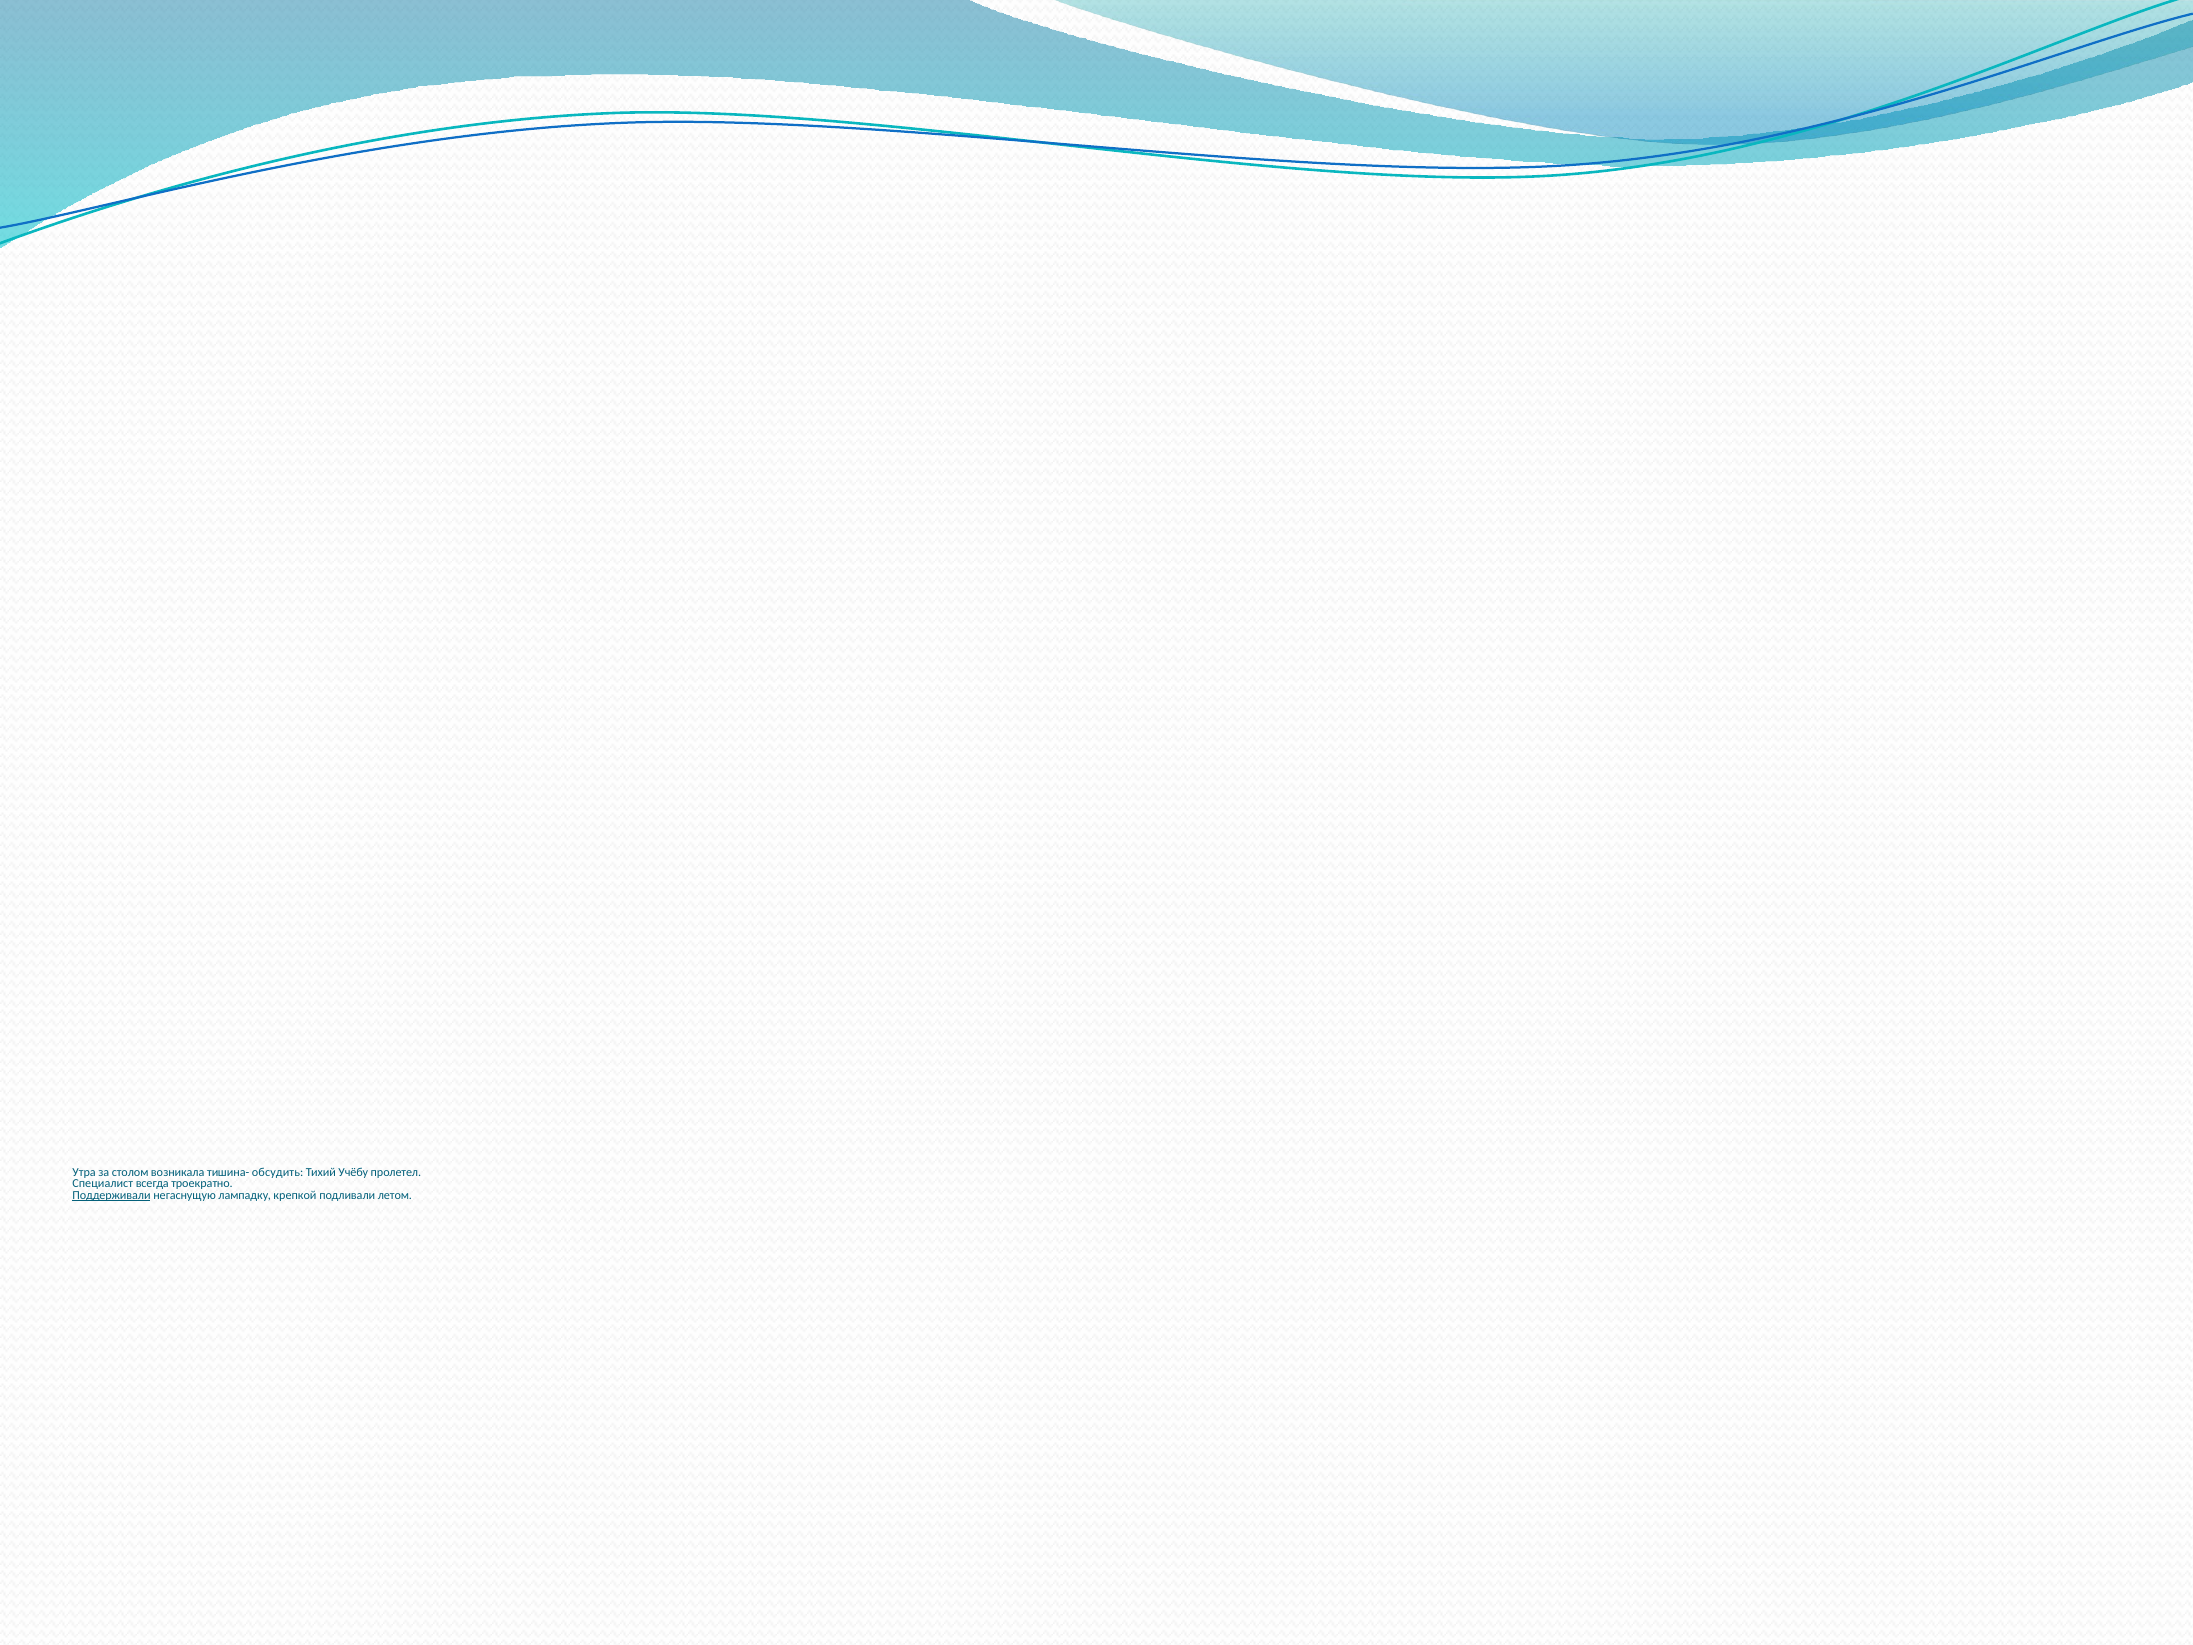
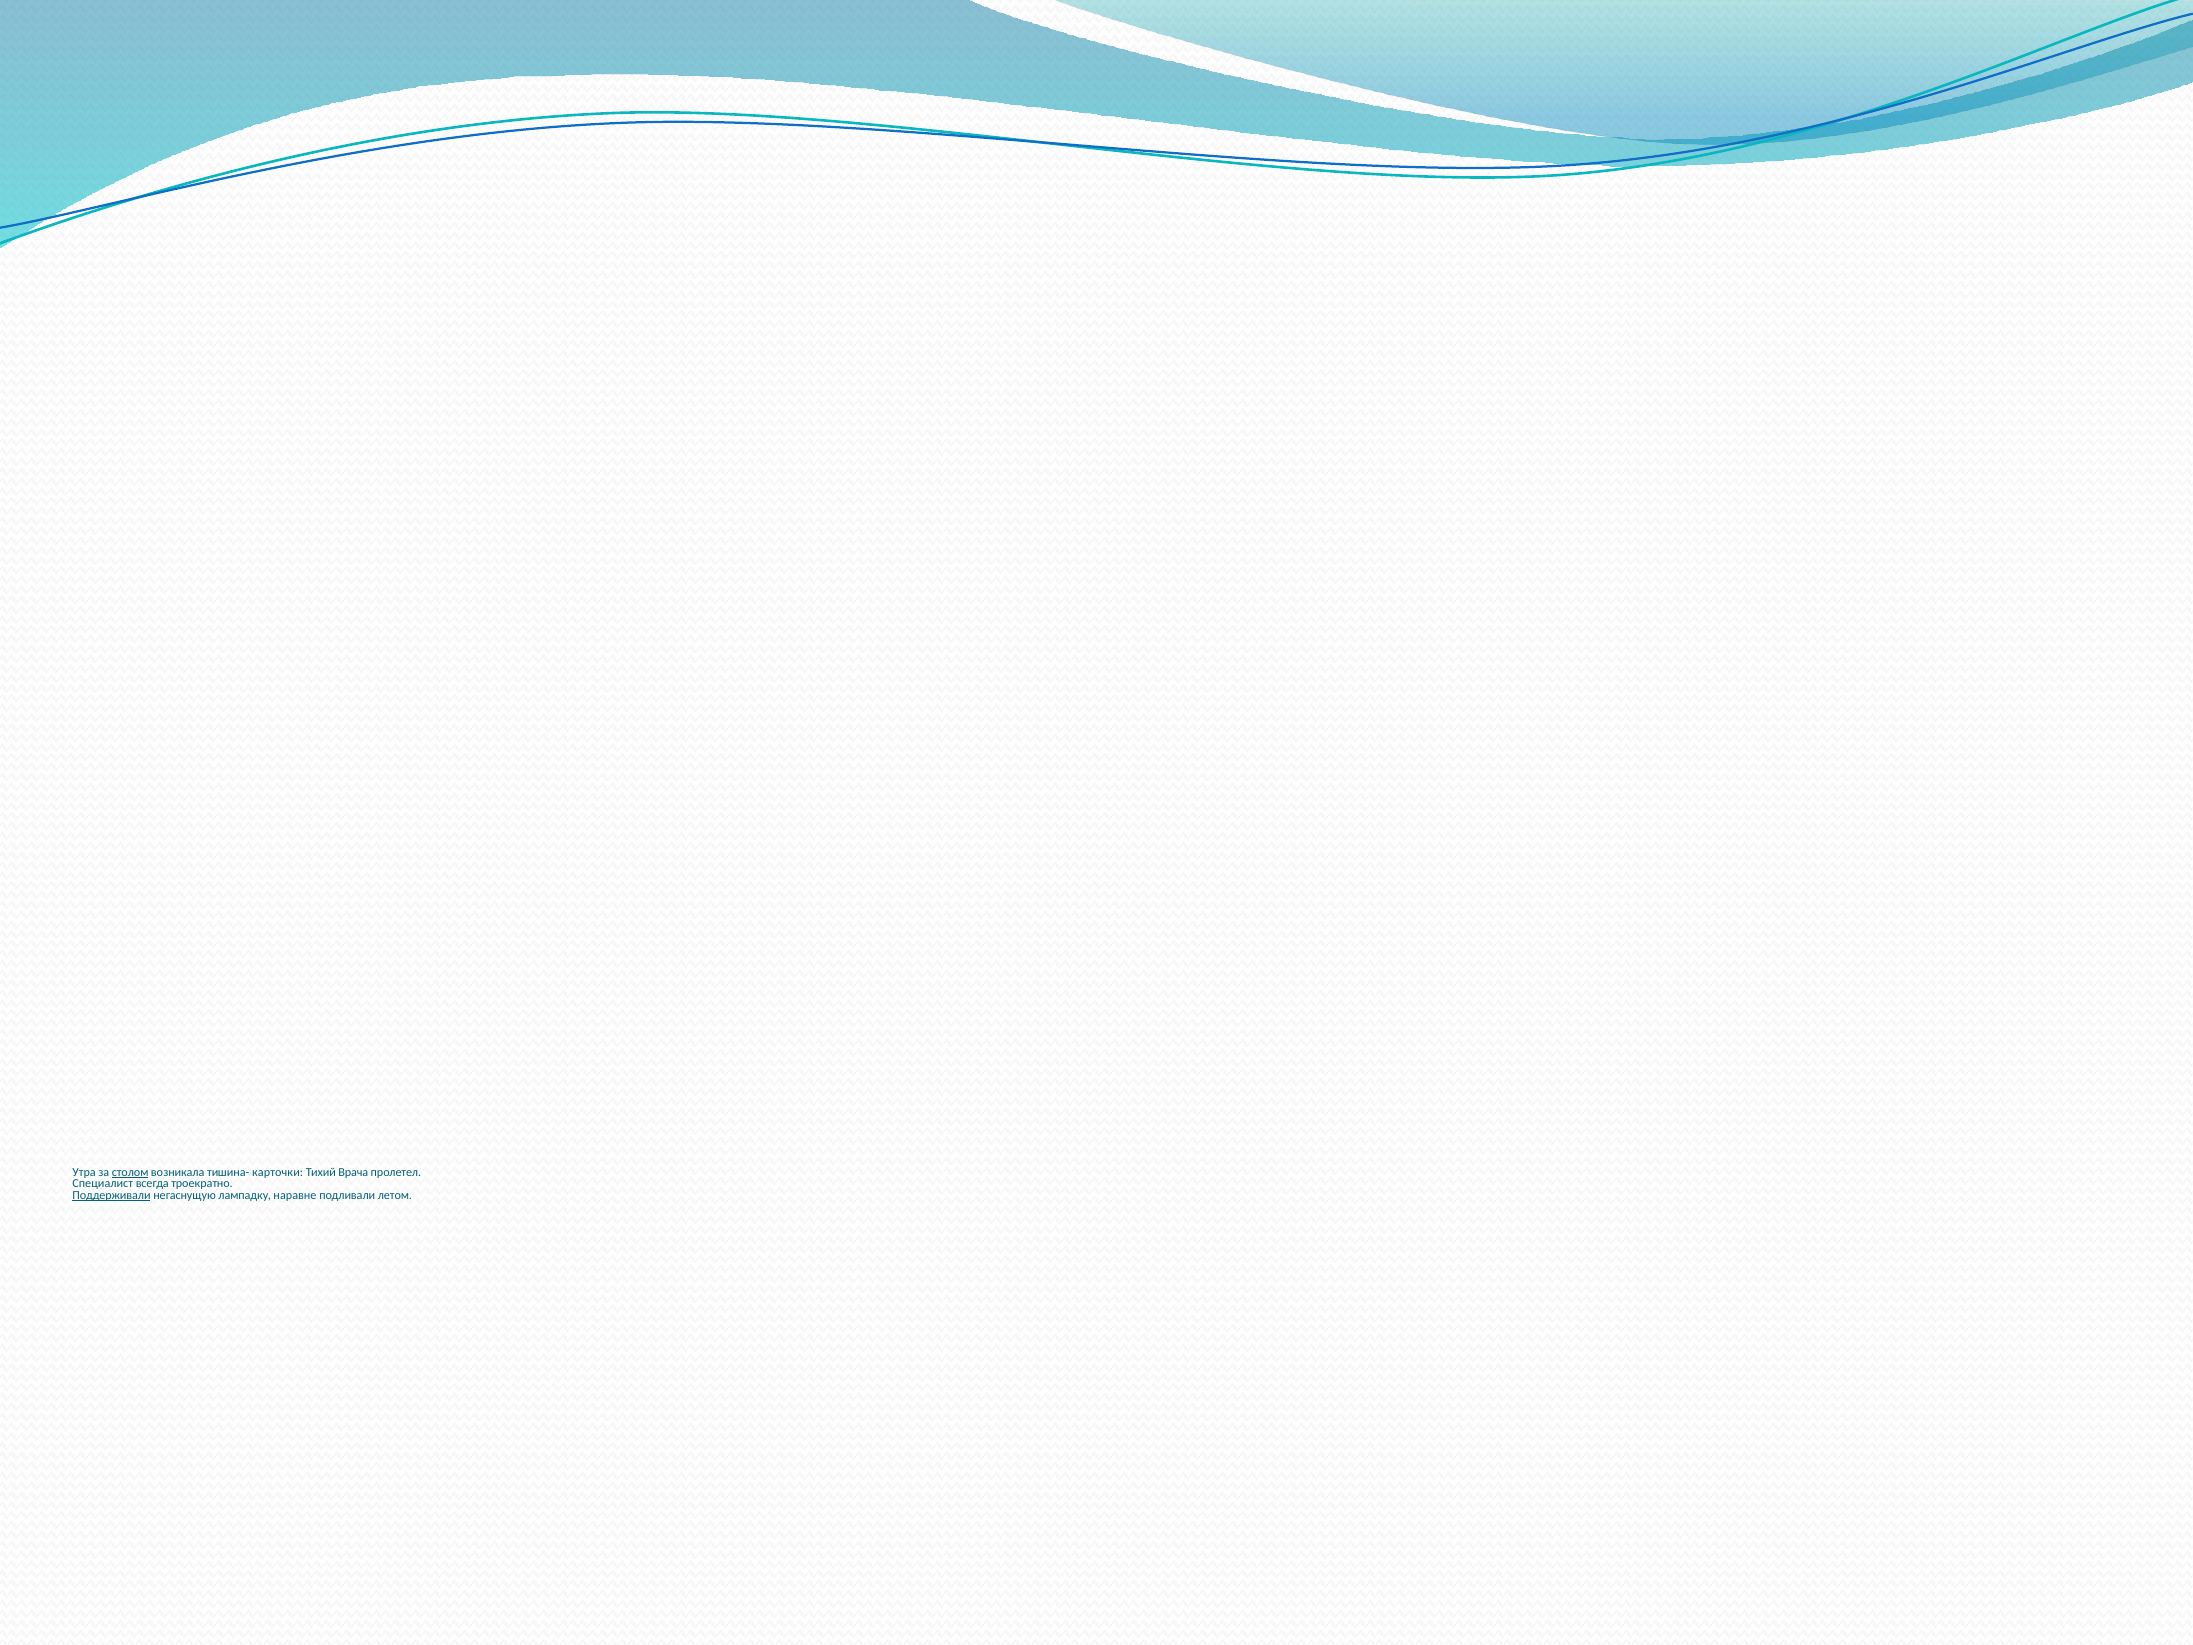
столом underline: none -> present
обсудить: обсудить -> карточки
Учёбу: Учёбу -> Врача
крепкой: крепкой -> наравне
